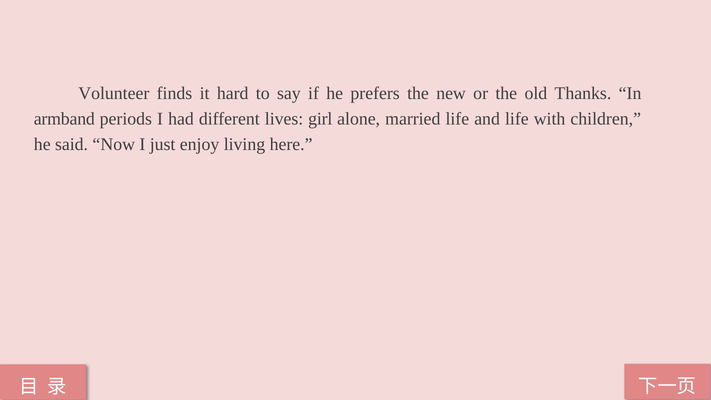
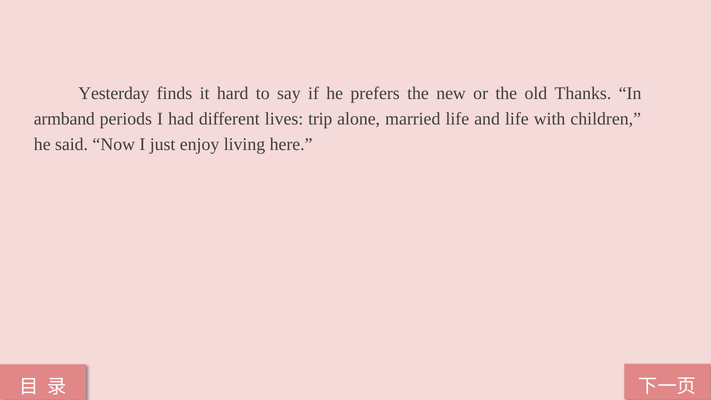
Volunteer: Volunteer -> Yesterday
girl: girl -> trip
